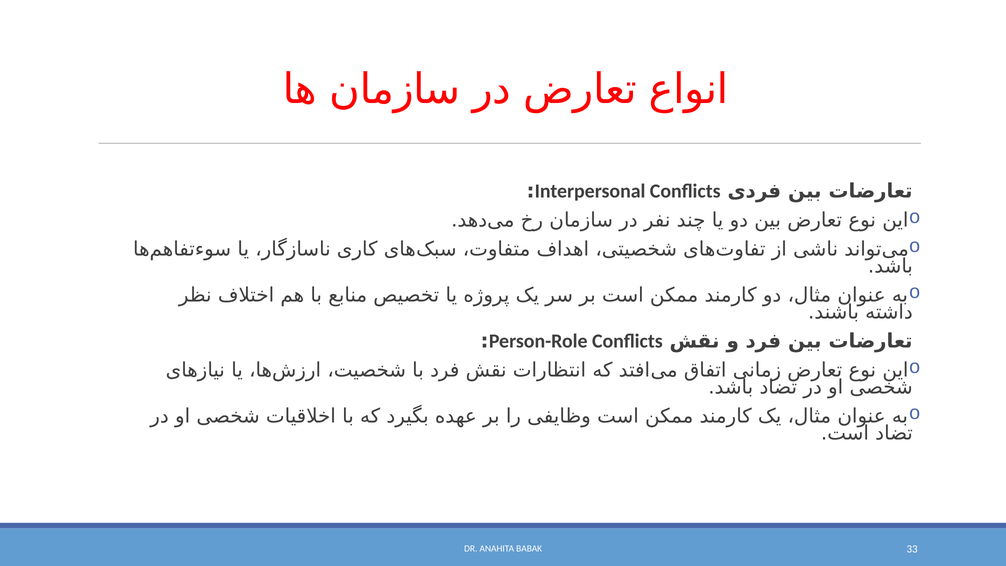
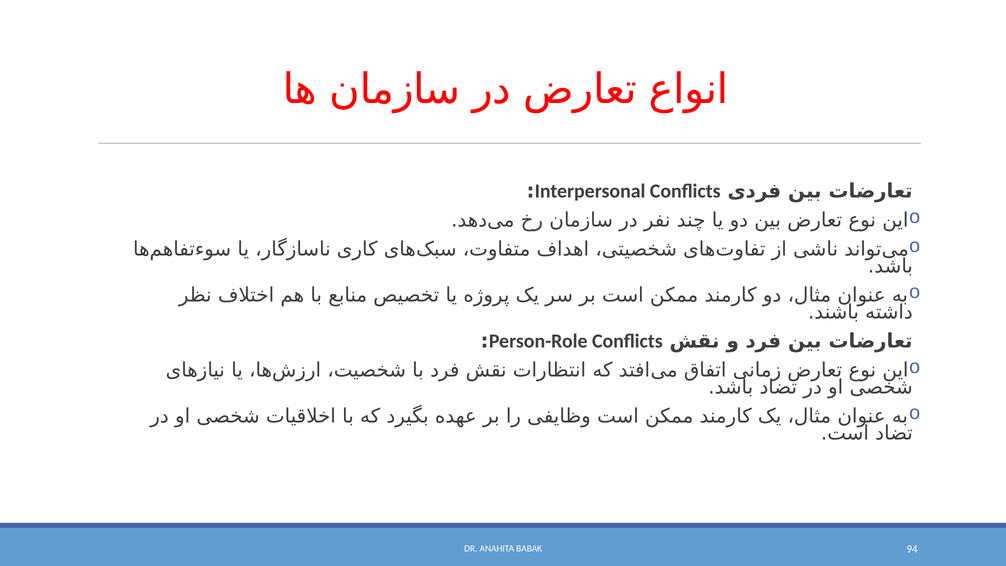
33: 33 -> 94
